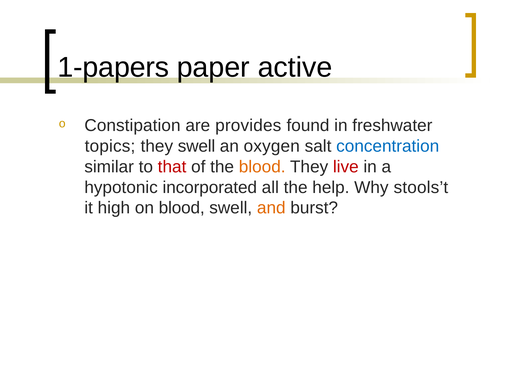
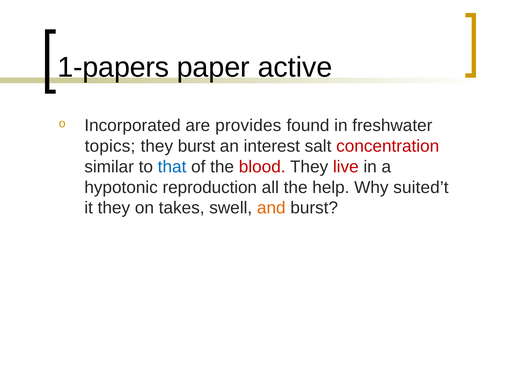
Constipation: Constipation -> Incorporated
they swell: swell -> burst
oxygen: oxygen -> interest
concentration colour: blue -> red
that colour: red -> blue
blood at (262, 167) colour: orange -> red
incorporated: incorporated -> reproduction
stools’t: stools’t -> suited’t
it high: high -> they
on blood: blood -> takes
